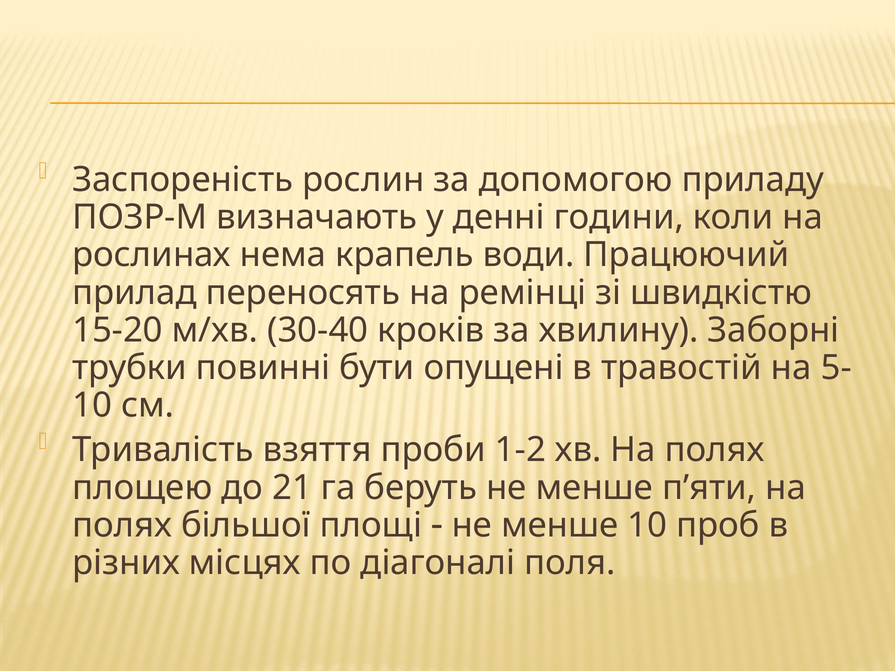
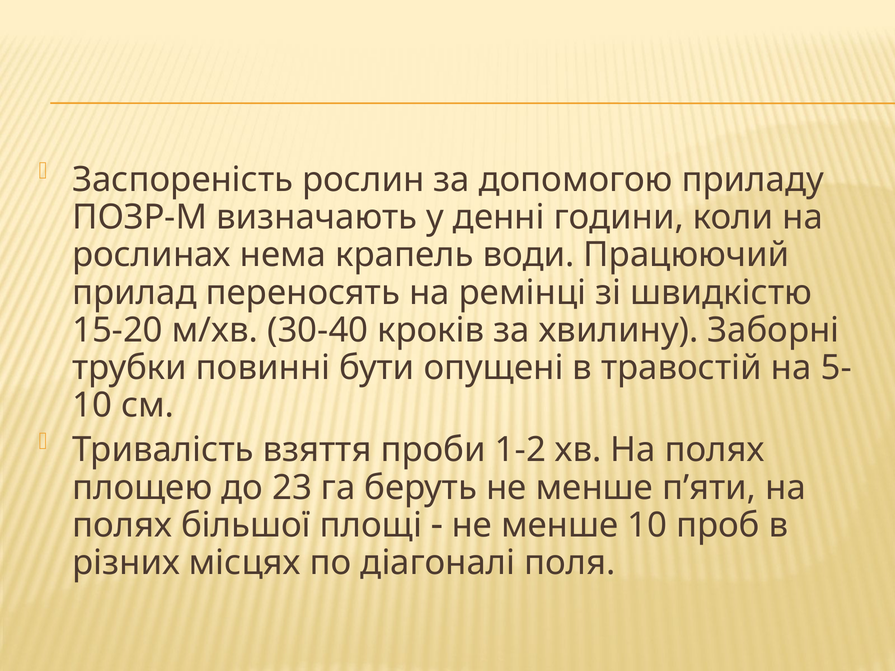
21: 21 -> 23
